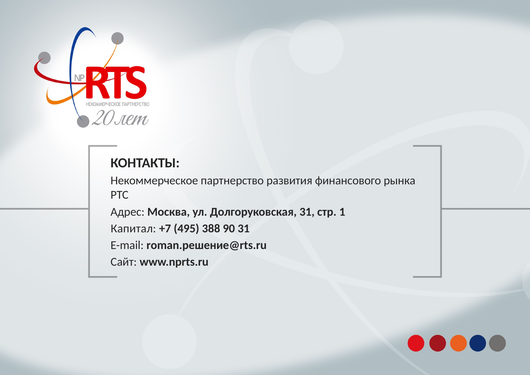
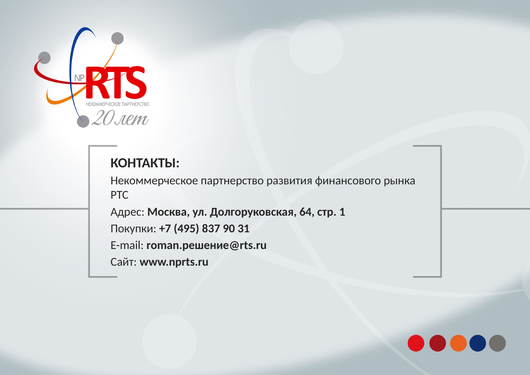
Долгоруковская 31: 31 -> 64
Капитал: Капитал -> Покупки
388: 388 -> 837
